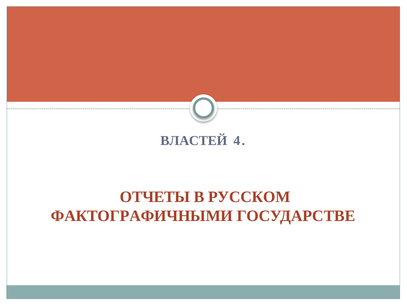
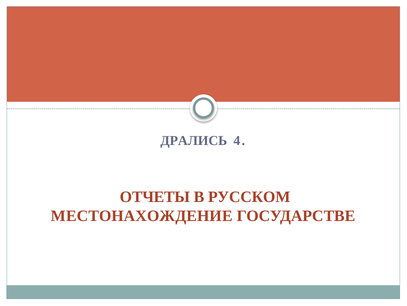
ВЛАСТЕЙ: ВЛАСТЕЙ -> ДРАЛИСЬ
ФАКТОГРАФИЧНЫМИ: ФАКТОГРАФИЧНЫМИ -> МЕСТОНАХОЖДЕНИЕ
